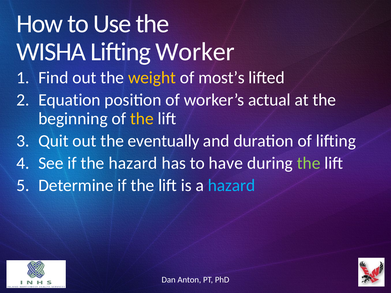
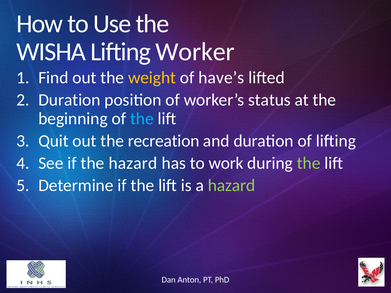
most’s: most’s -> have’s
Equation at (69, 100): Equation -> Duration
actual: actual -> status
the at (142, 119) colour: yellow -> light blue
eventually: eventually -> recreation
have: have -> work
hazard at (232, 185) colour: light blue -> light green
